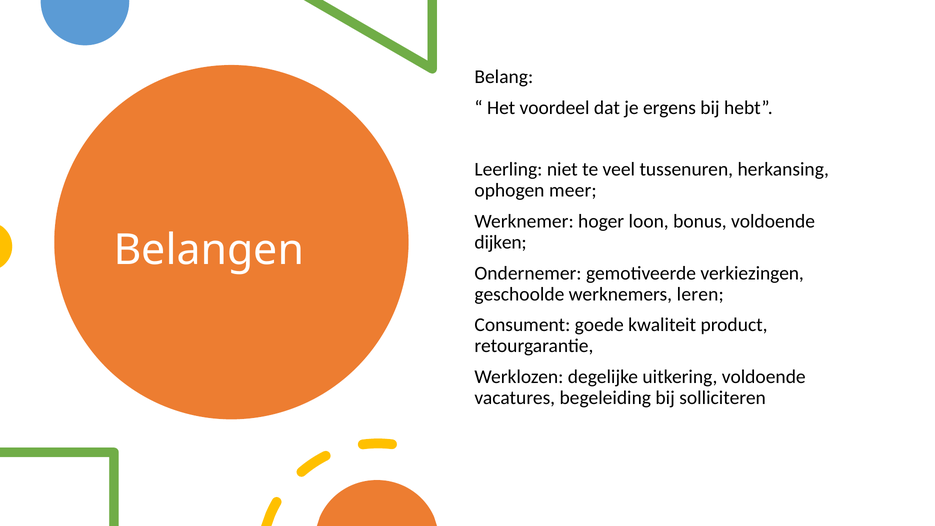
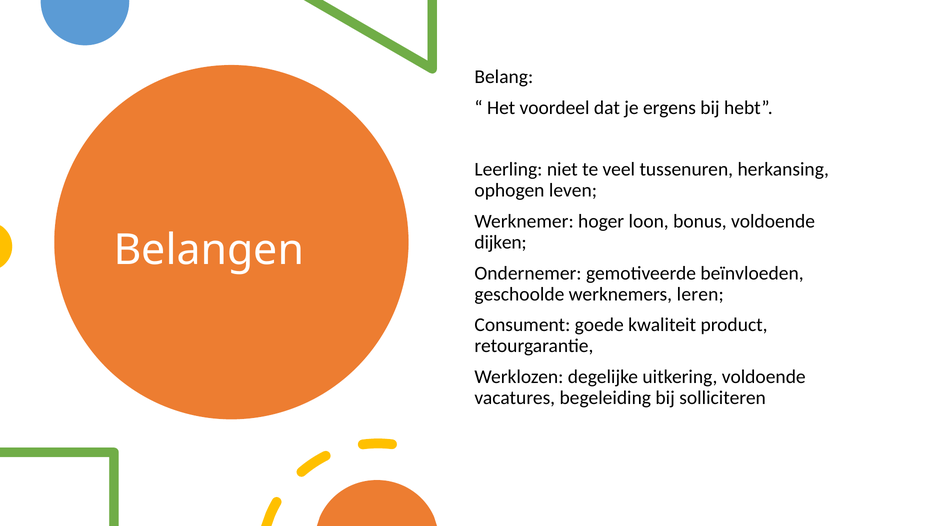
meer: meer -> leven
verkiezingen: verkiezingen -> beïnvloeden
